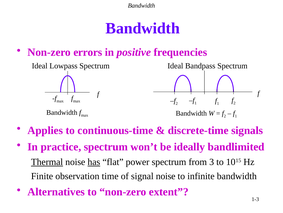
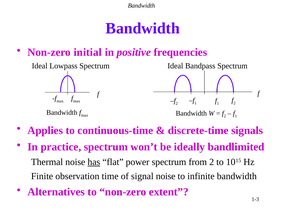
errors: errors -> initial
Thermal underline: present -> none
from 3: 3 -> 2
